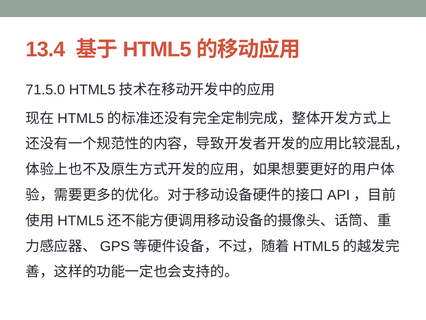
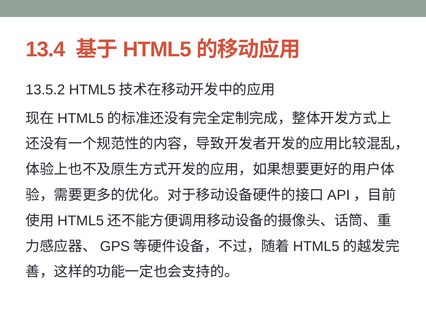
71.5.0: 71.5.0 -> 13.5.2
